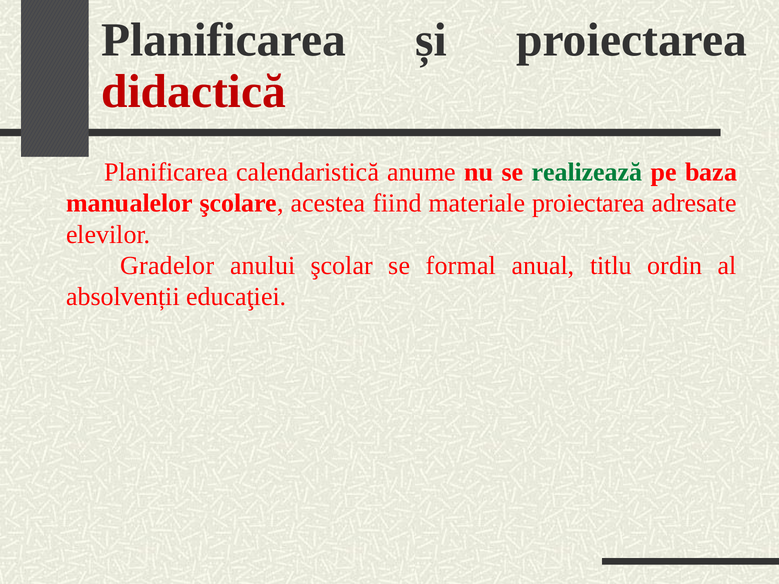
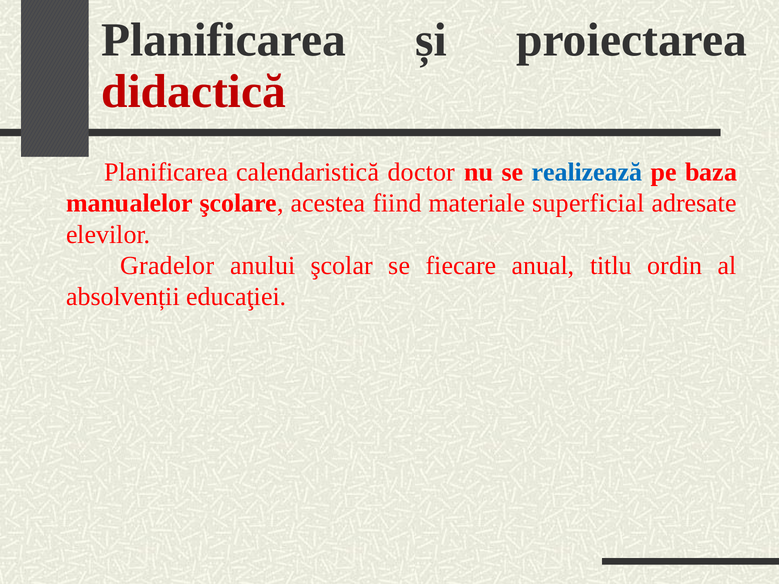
anume: anume -> doctor
realizează colour: green -> blue
materiale proiectarea: proiectarea -> superficial
formal: formal -> fiecare
